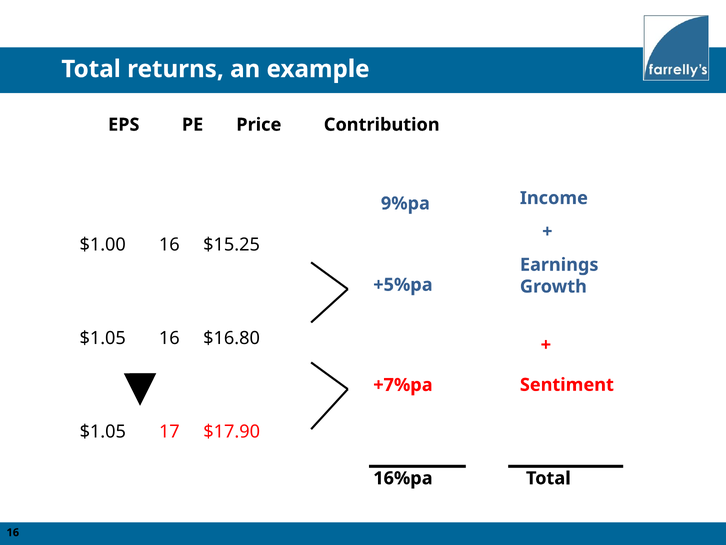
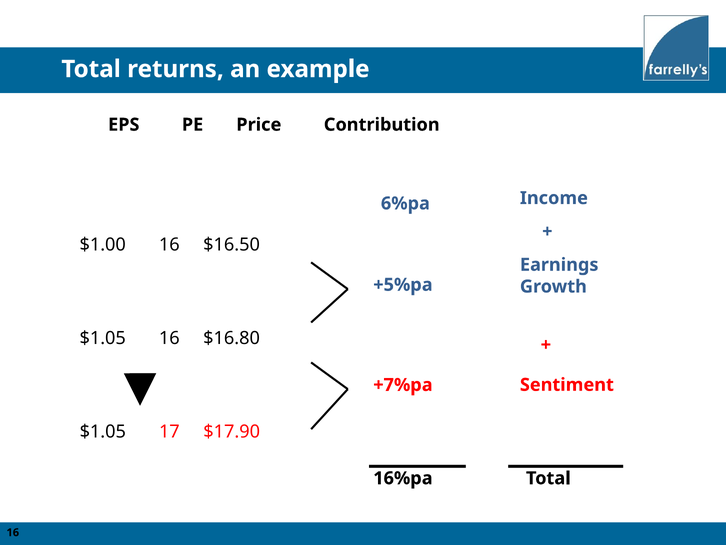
9%pa: 9%pa -> 6%pa
$15.25: $15.25 -> $16.50
